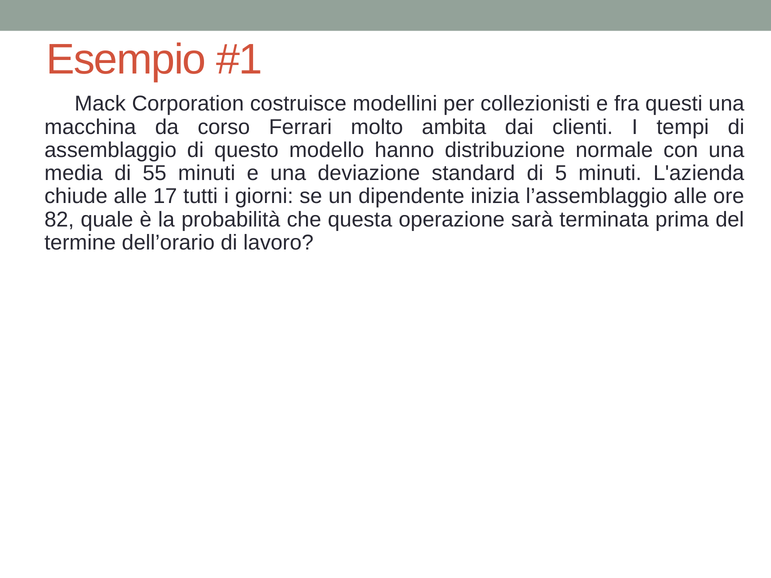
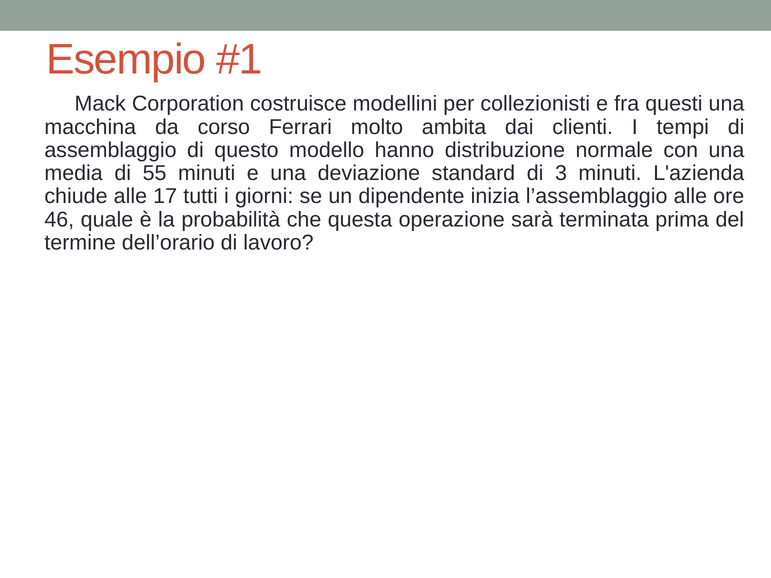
5: 5 -> 3
82: 82 -> 46
